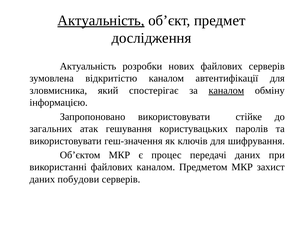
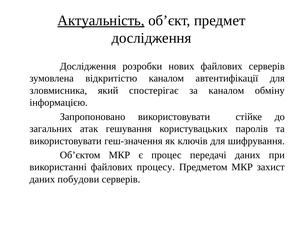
Актуальність at (88, 66): Актуальність -> Дослідження
каналом at (226, 91) underline: present -> none
файлових каналом: каналом -> процесу
